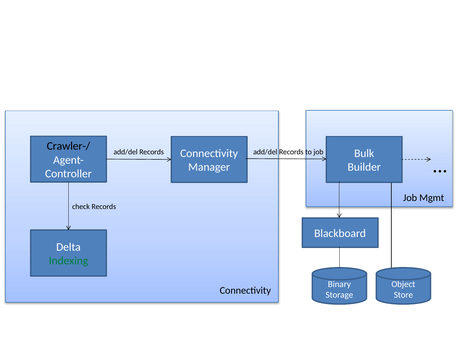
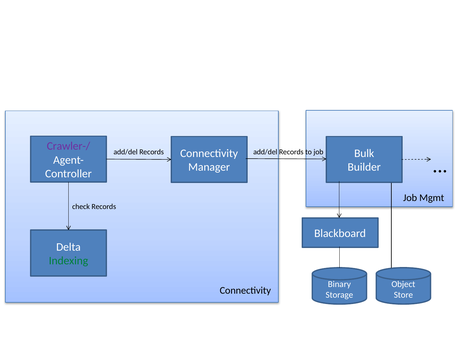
Crawler-/ colour: black -> purple
